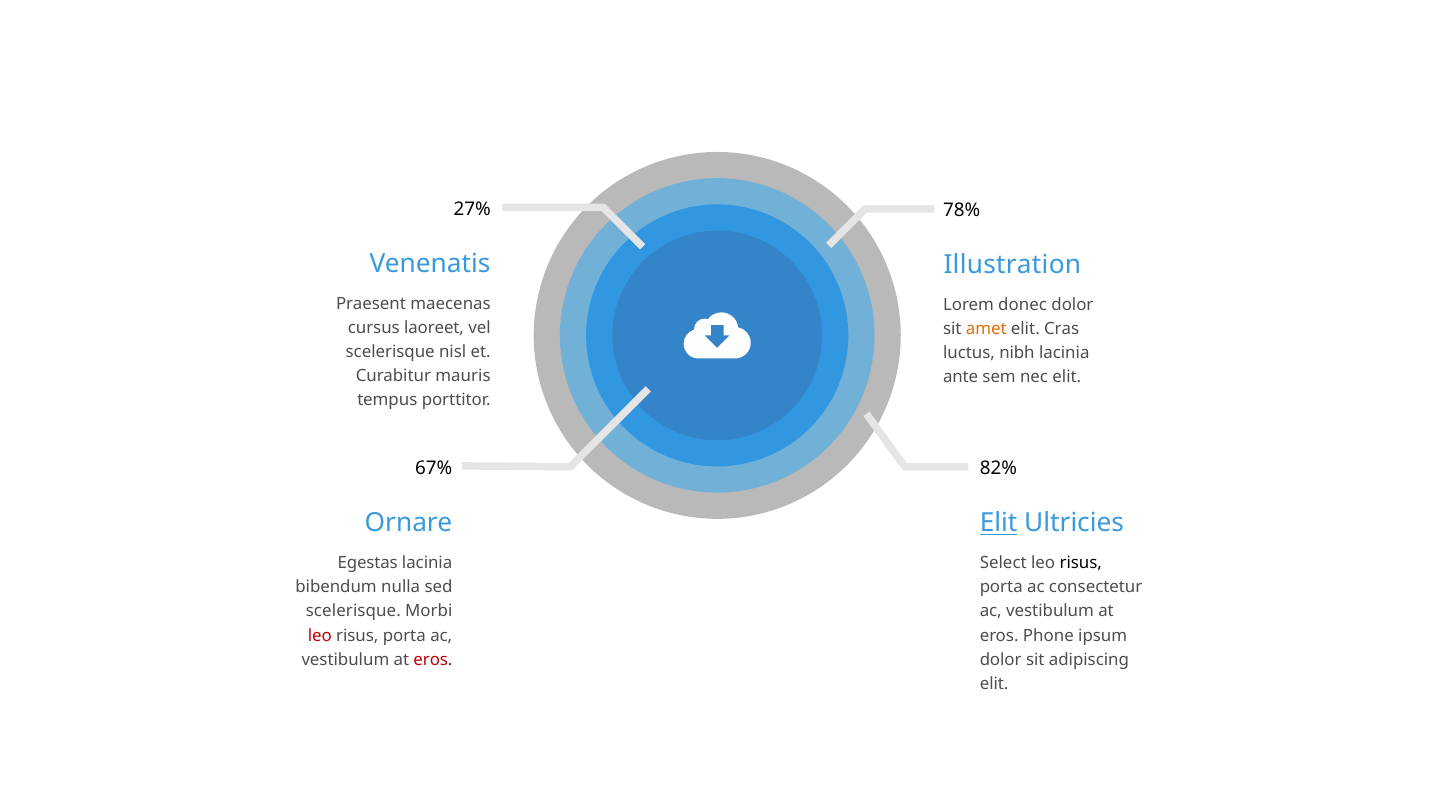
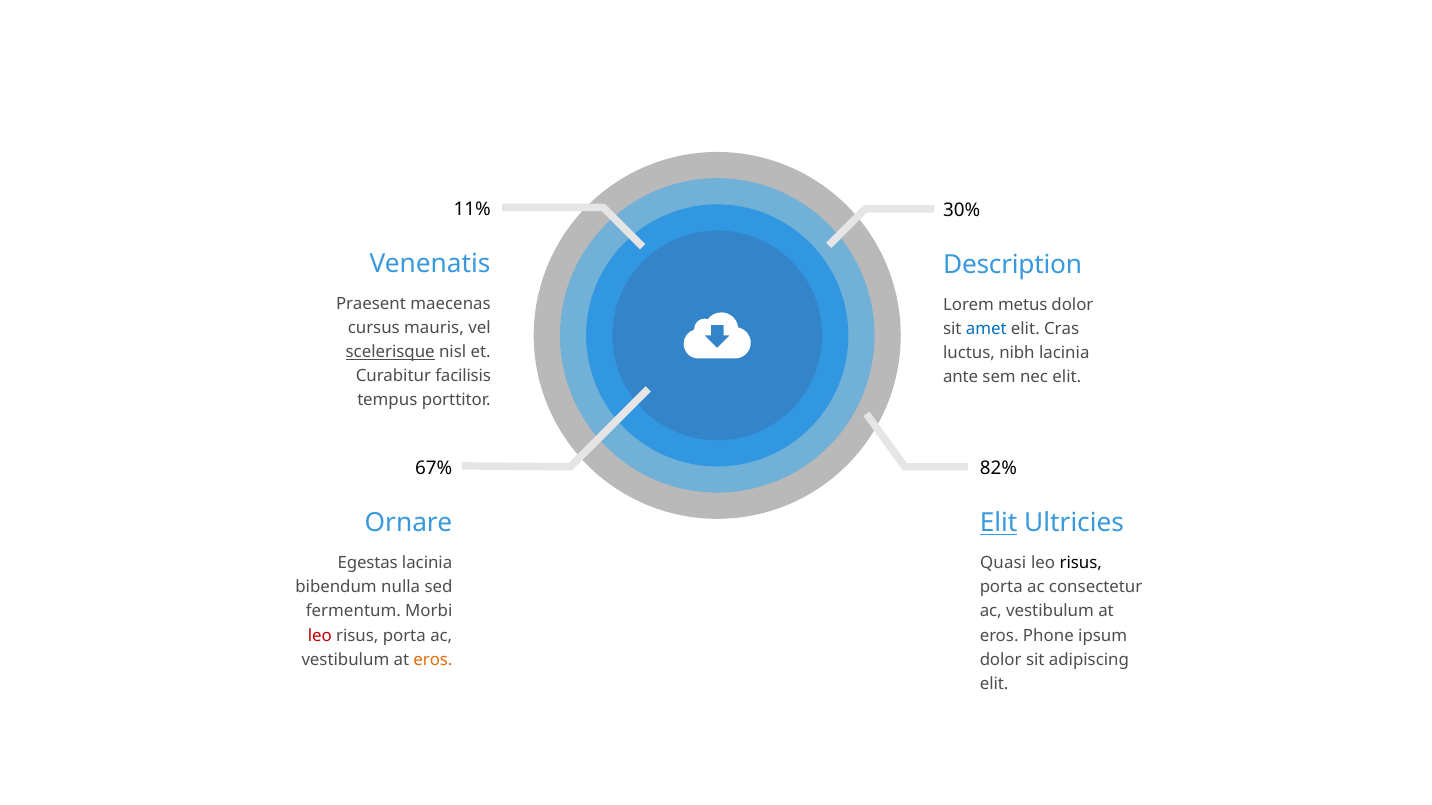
27%: 27% -> 11%
78%: 78% -> 30%
Illustration: Illustration -> Description
donec: donec -> metus
laoreet: laoreet -> mauris
amet colour: orange -> blue
scelerisque at (390, 352) underline: none -> present
mauris: mauris -> facilisis
Select: Select -> Quasi
scelerisque at (353, 612): scelerisque -> fermentum
eros at (433, 660) colour: red -> orange
